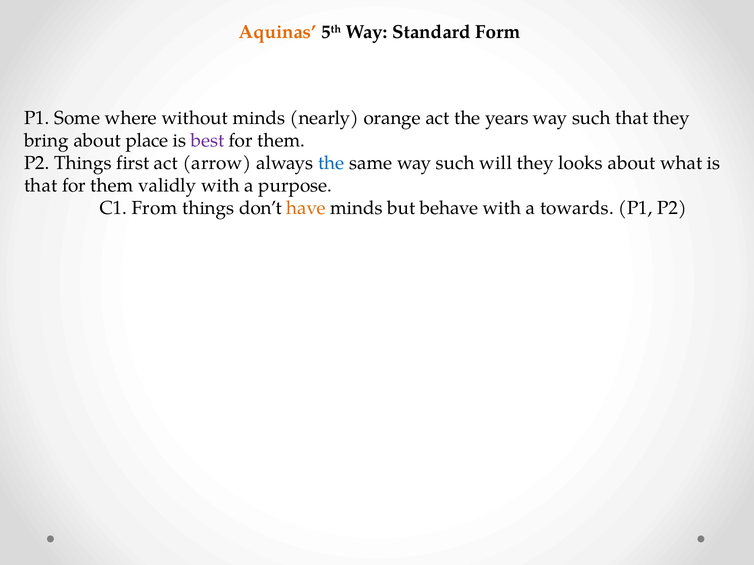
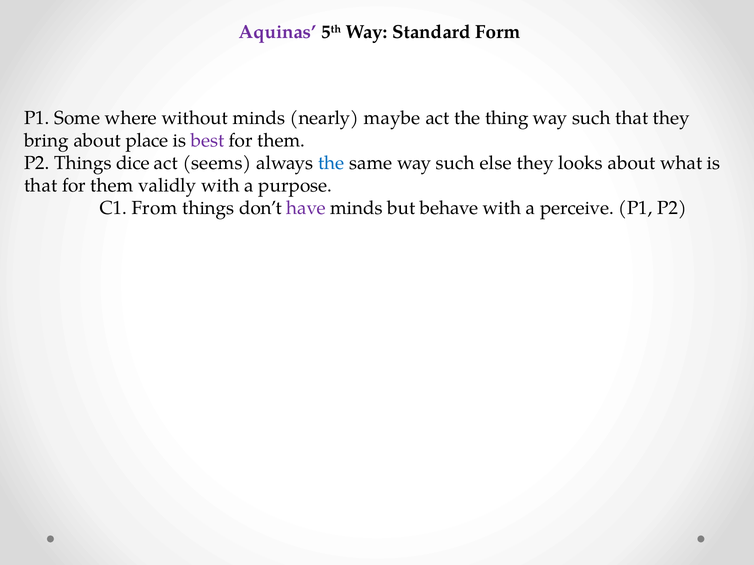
Aquinas colour: orange -> purple
orange: orange -> maybe
years: years -> thing
first: first -> dice
arrow: arrow -> seems
will: will -> else
have colour: orange -> purple
towards: towards -> perceive
